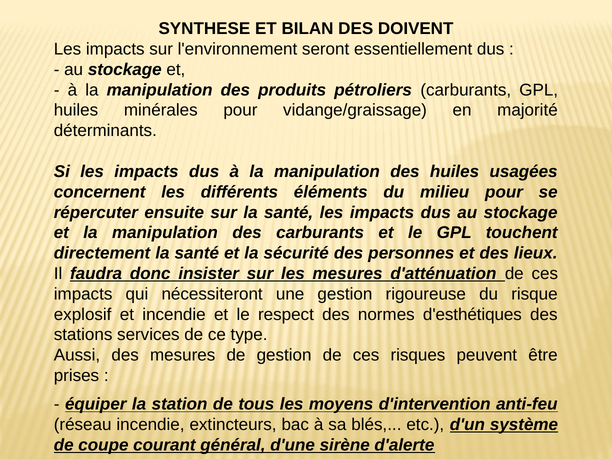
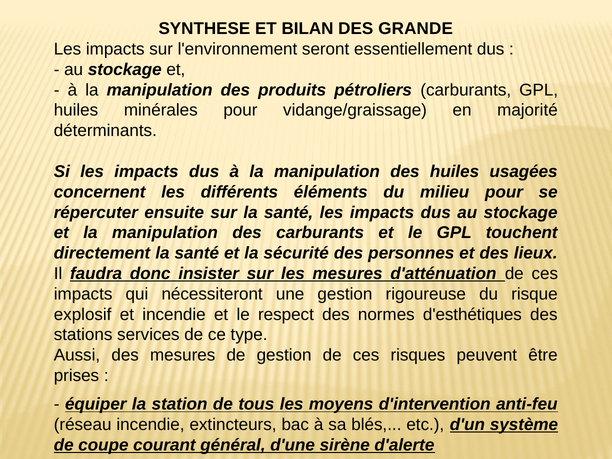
DOIVENT: DOIVENT -> GRANDE
